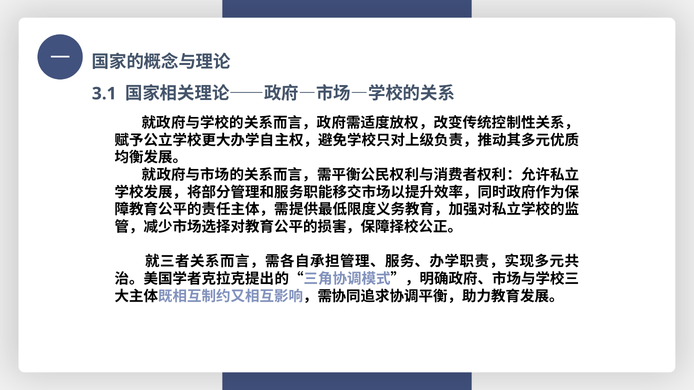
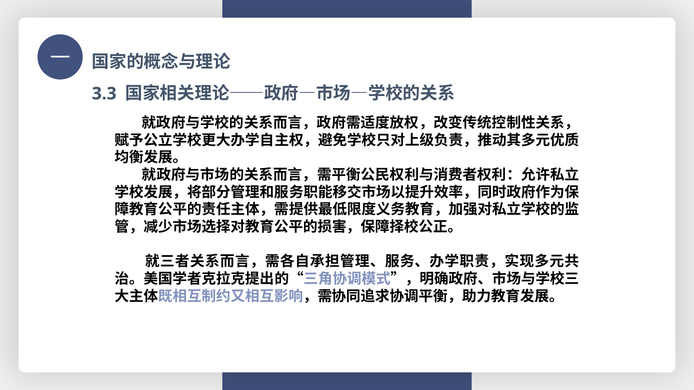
3.1: 3.1 -> 3.3
